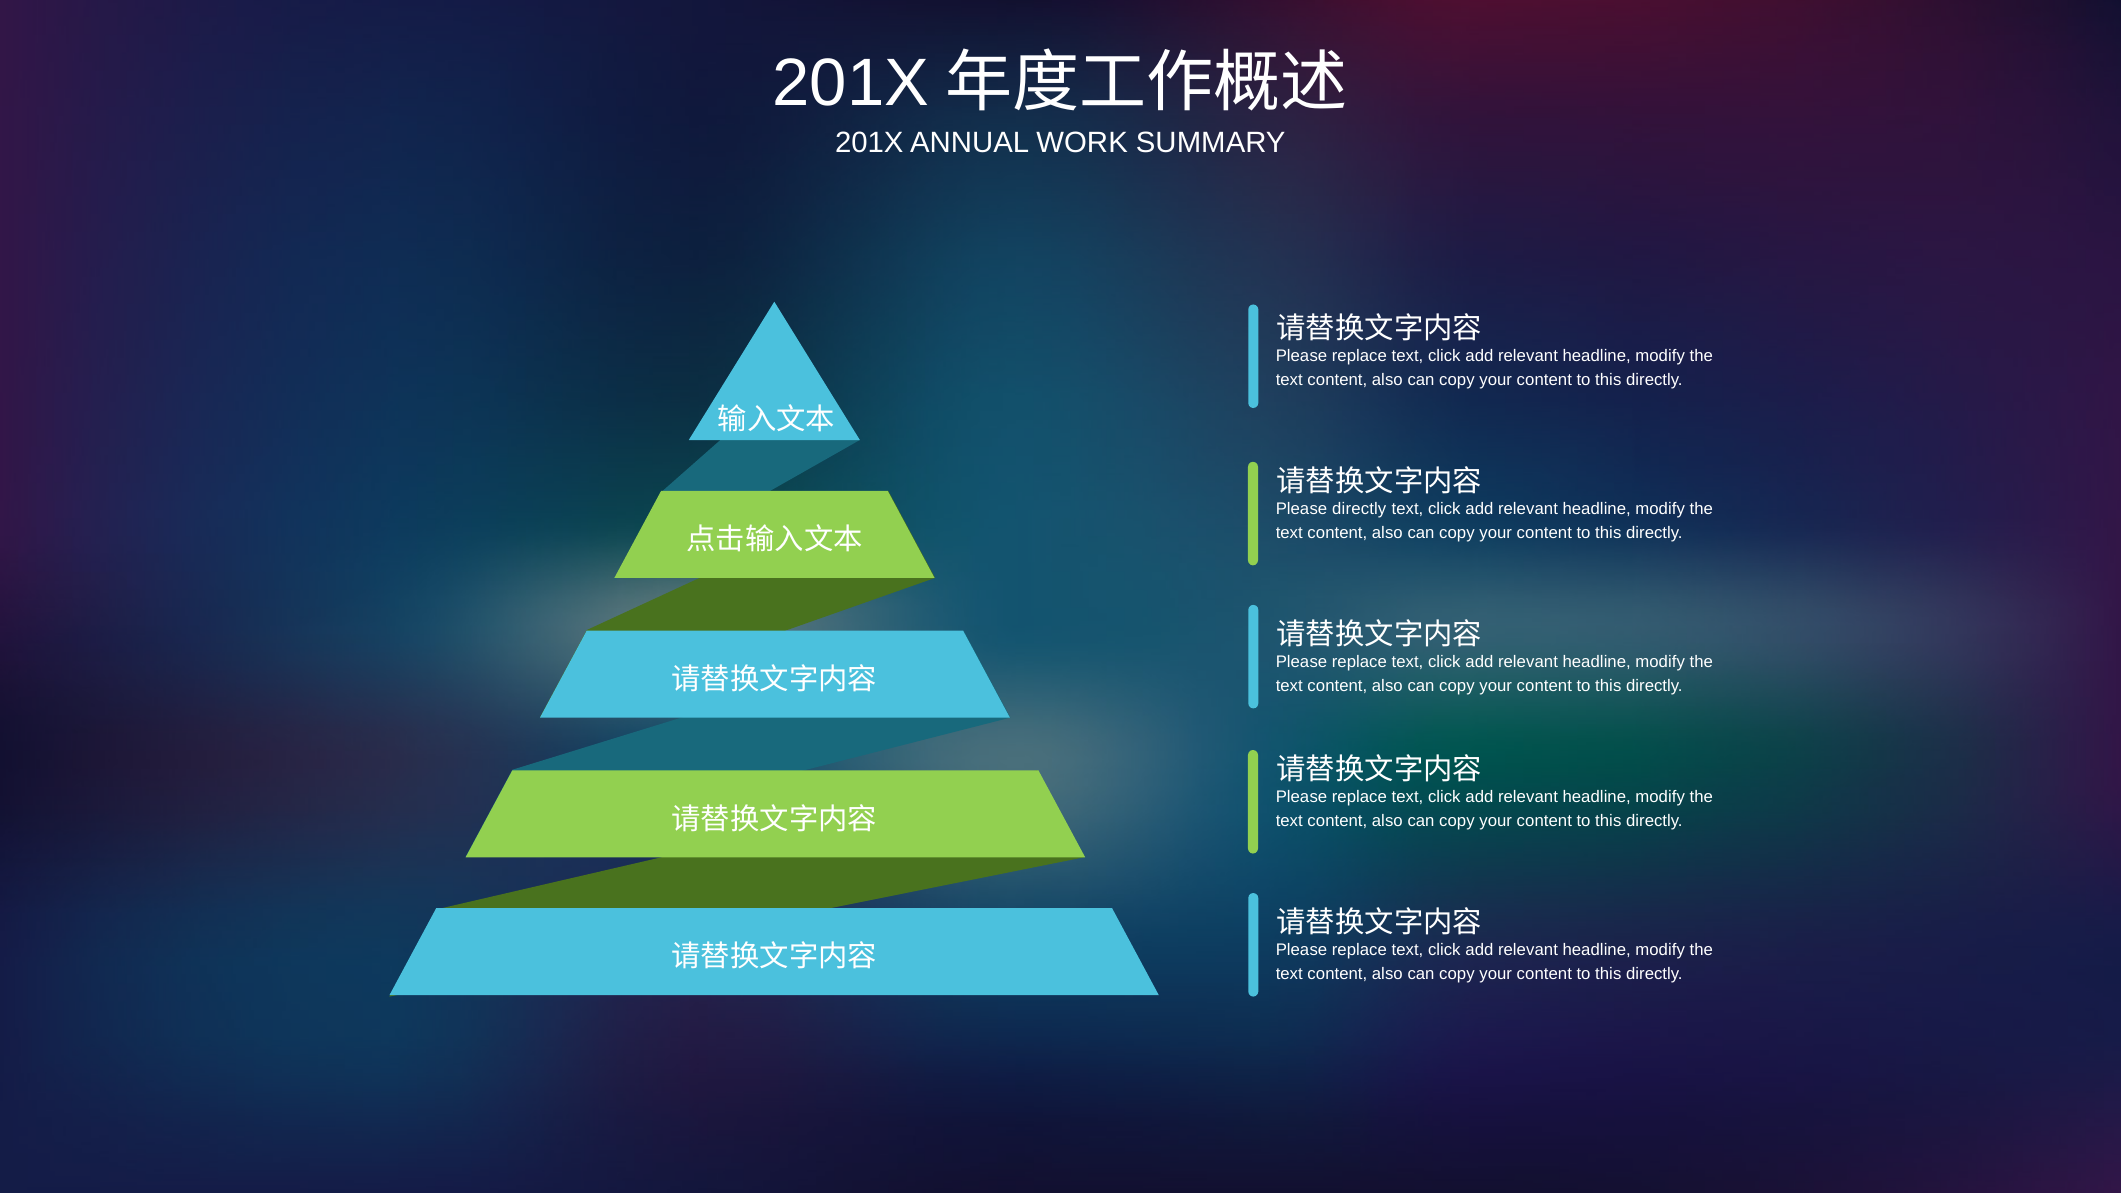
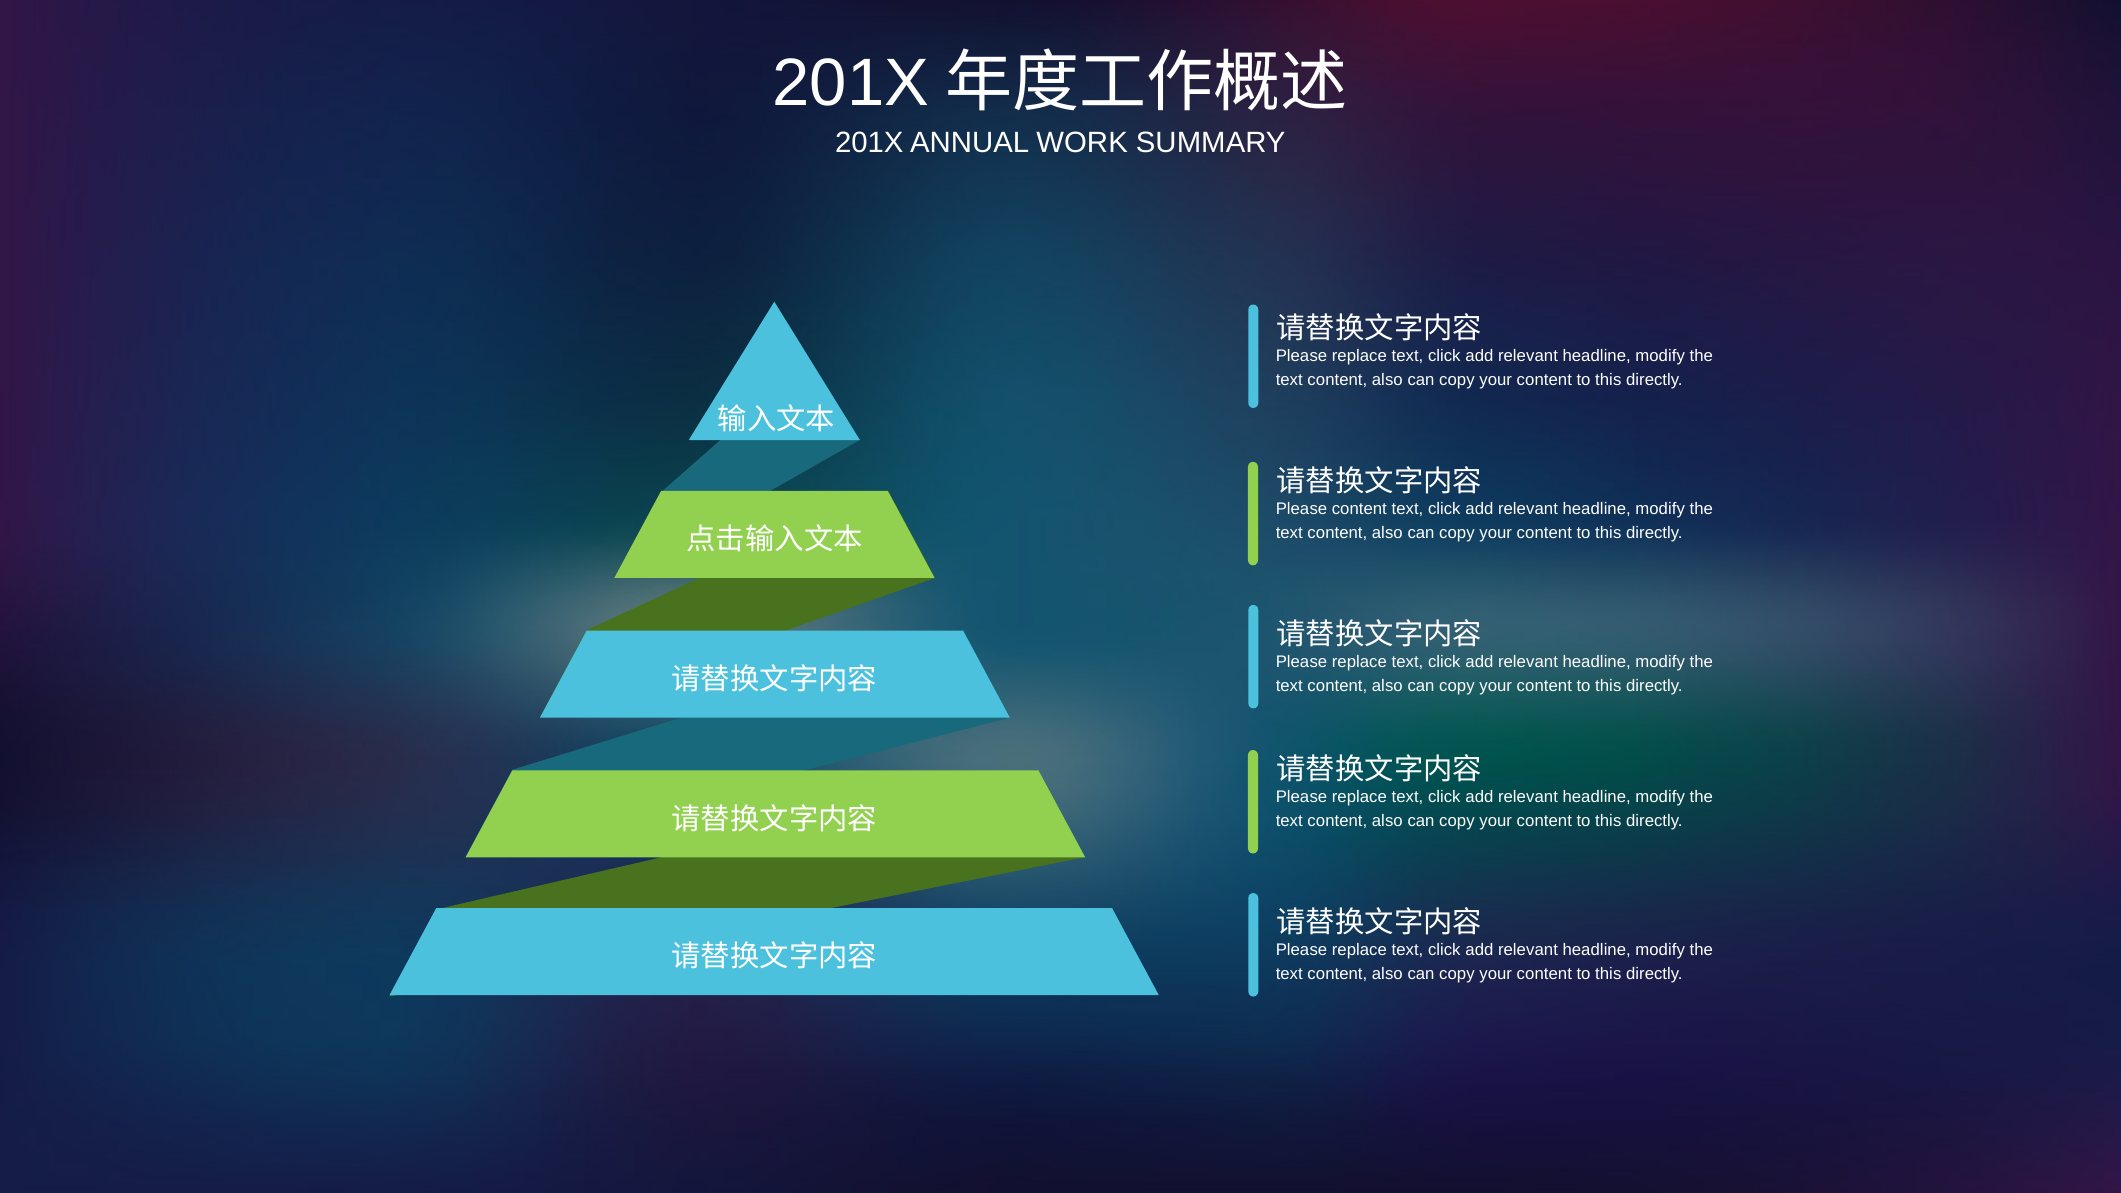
Please directly: directly -> content
